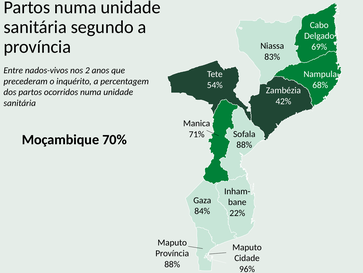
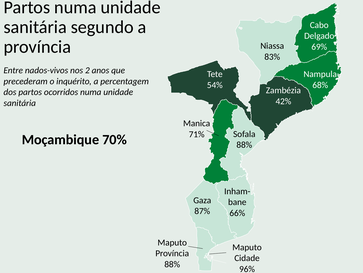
84%: 84% -> 87%
22%: 22% -> 66%
